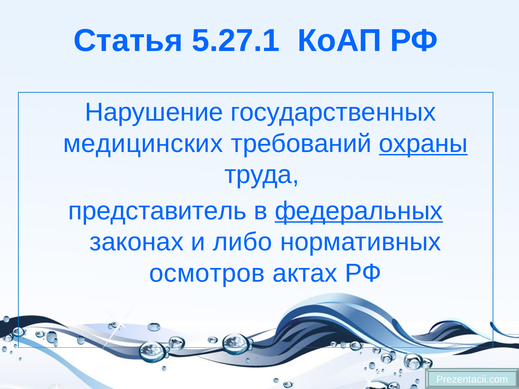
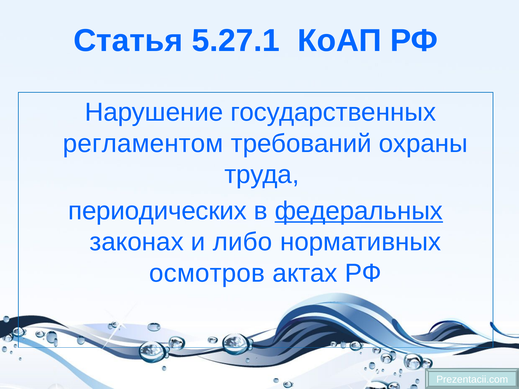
медицинских: медицинских -> регламентом
охраны underline: present -> none
представитель: представитель -> периодических
